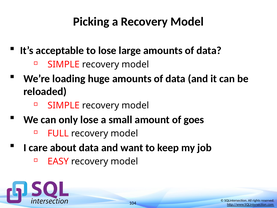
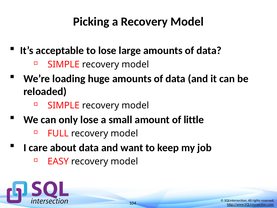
goes: goes -> little
